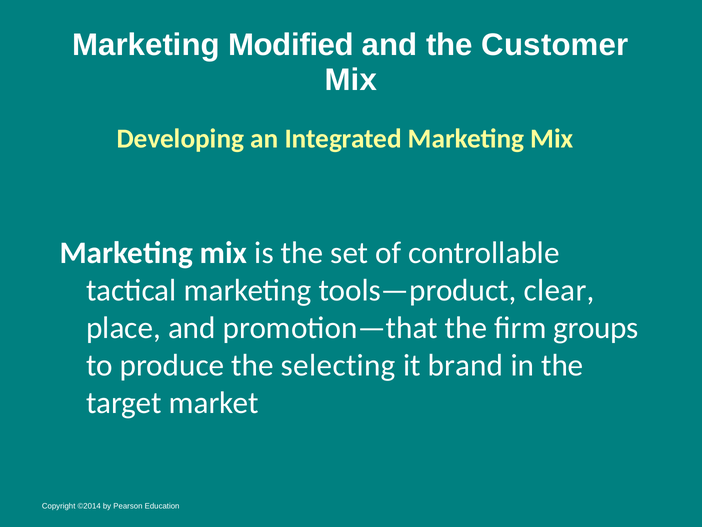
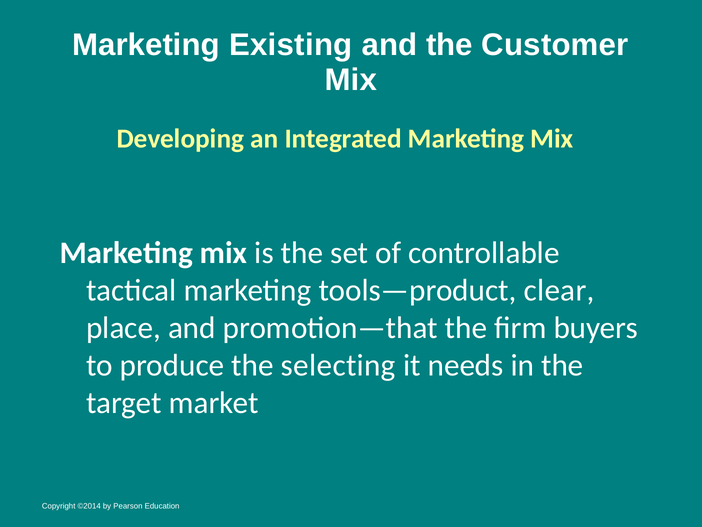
Modified: Modified -> Existing
groups: groups -> buyers
brand: brand -> needs
